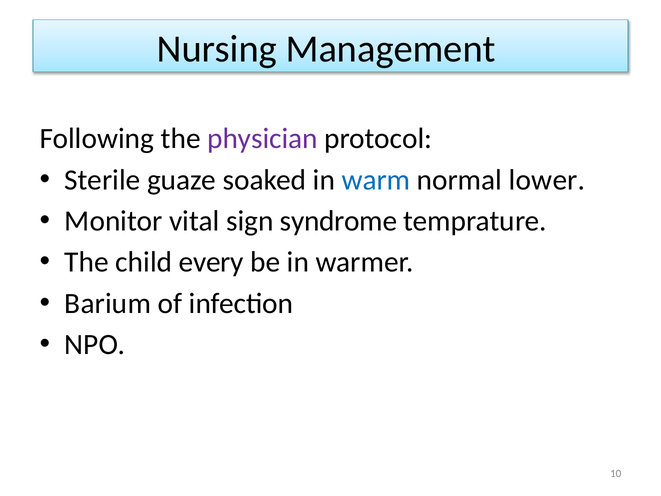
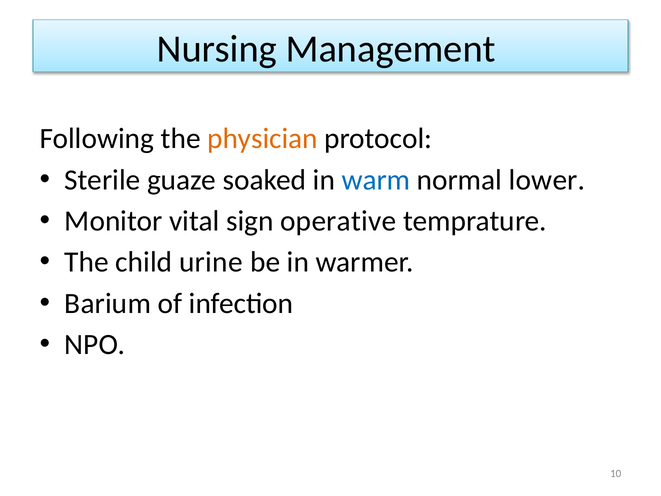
physician colour: purple -> orange
syndrome: syndrome -> operative
every: every -> urine
